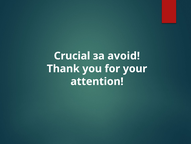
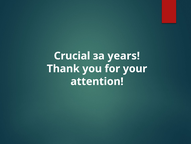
avoid: avoid -> years
